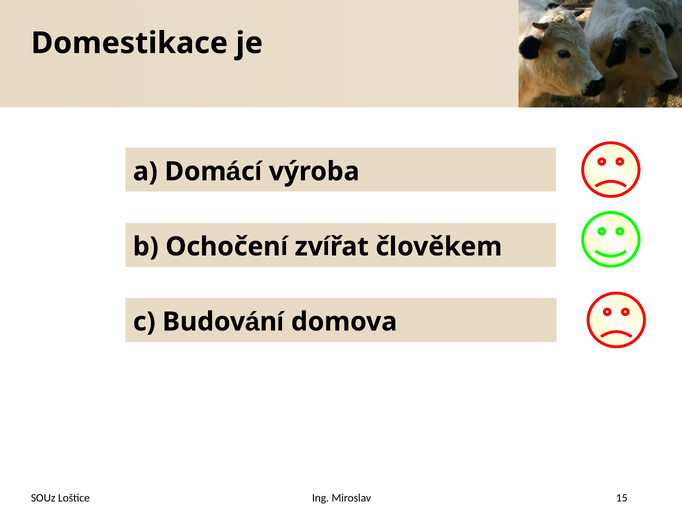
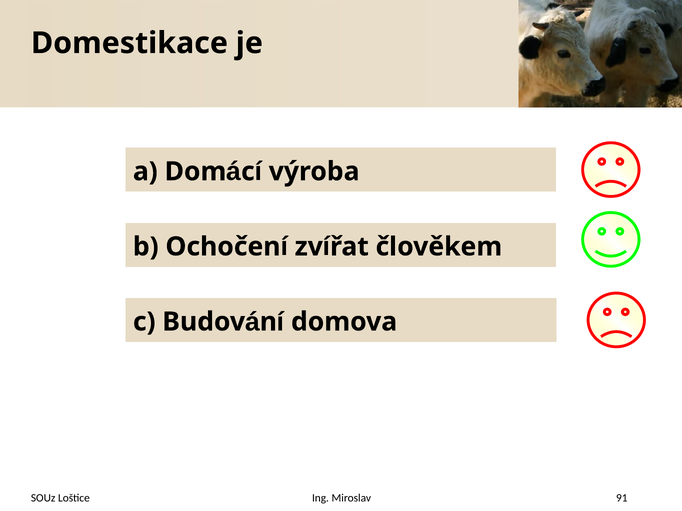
15: 15 -> 91
